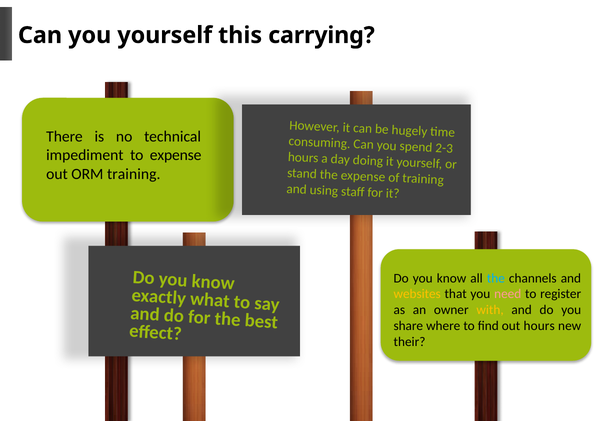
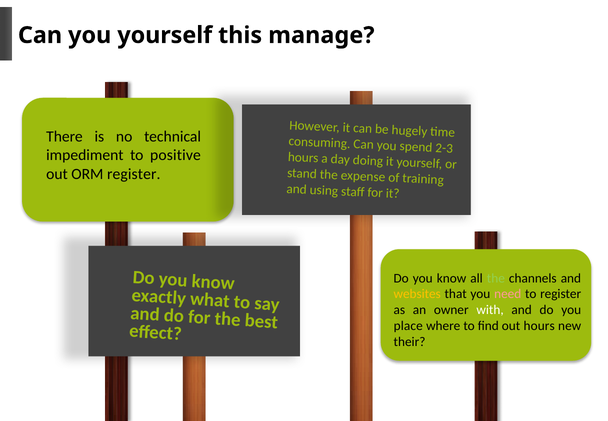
carrying: carrying -> manage
to expense: expense -> positive
ORM training: training -> register
the at (496, 278) colour: light blue -> light green
with colour: yellow -> white
share: share -> place
